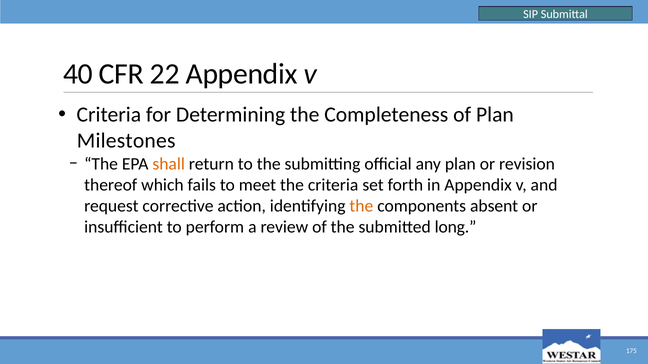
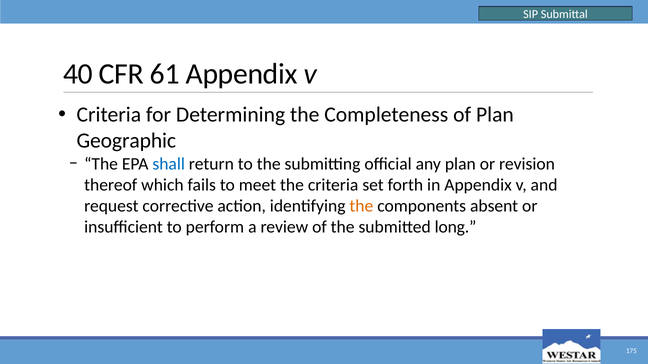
22: 22 -> 61
Milestones: Milestones -> Geographic
shall colour: orange -> blue
